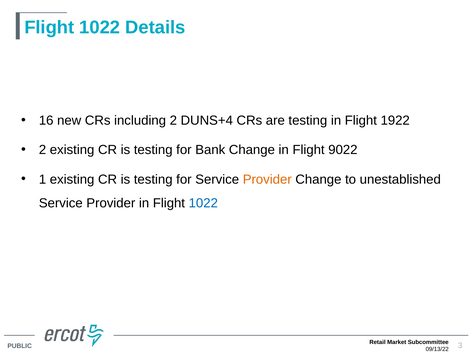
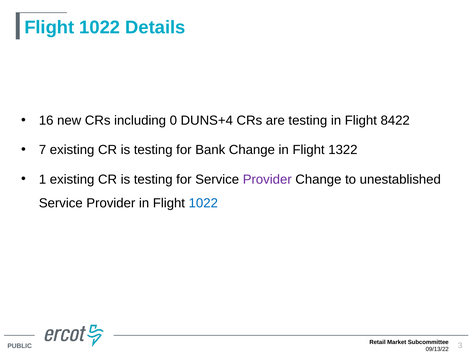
including 2: 2 -> 0
1922: 1922 -> 8422
2 at (43, 150): 2 -> 7
9022: 9022 -> 1322
Provider at (267, 179) colour: orange -> purple
